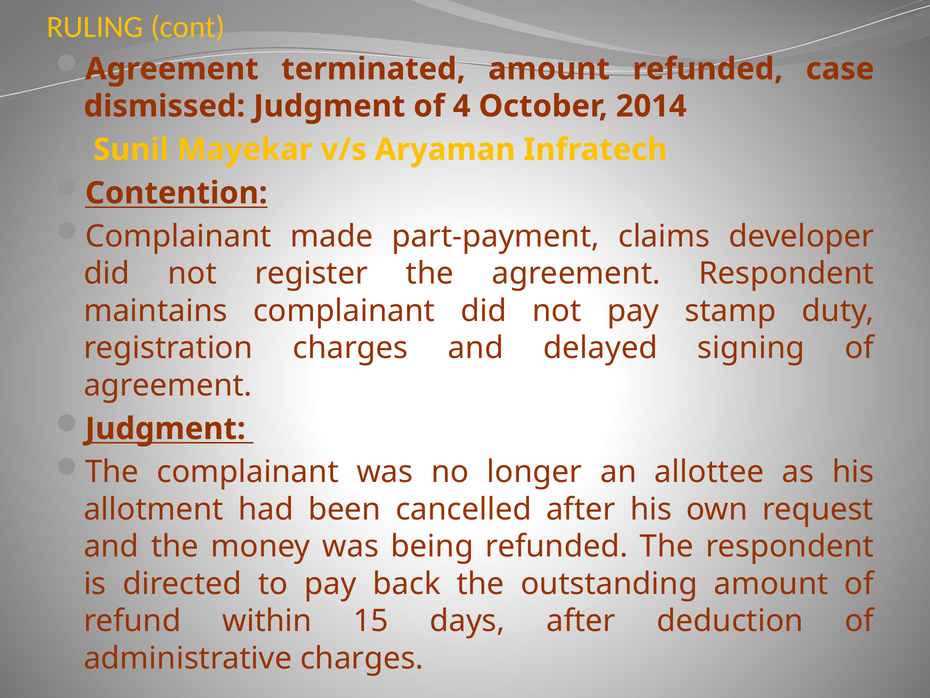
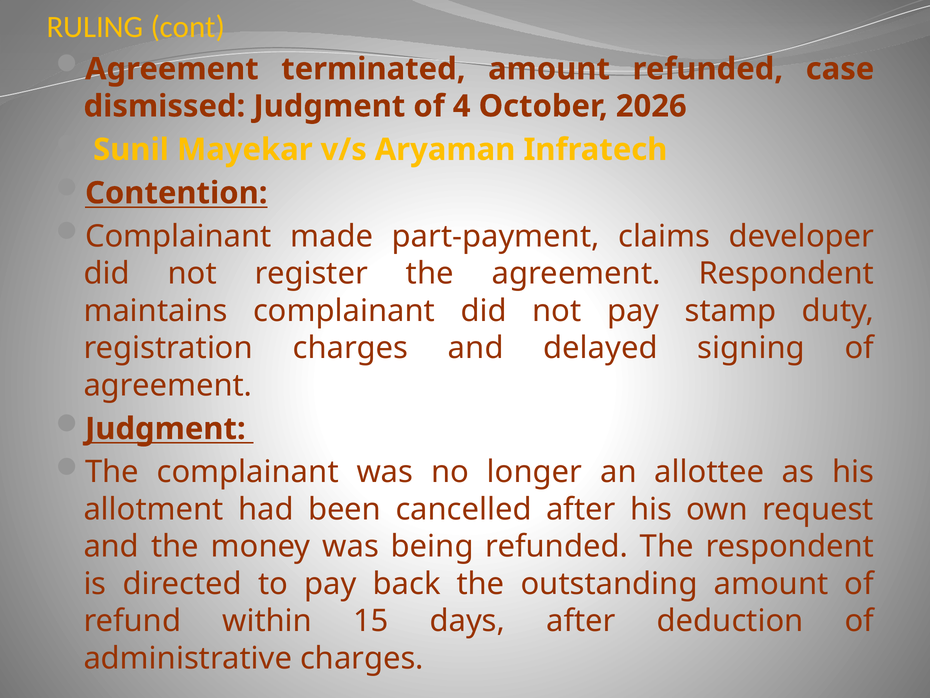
2014: 2014 -> 2026
